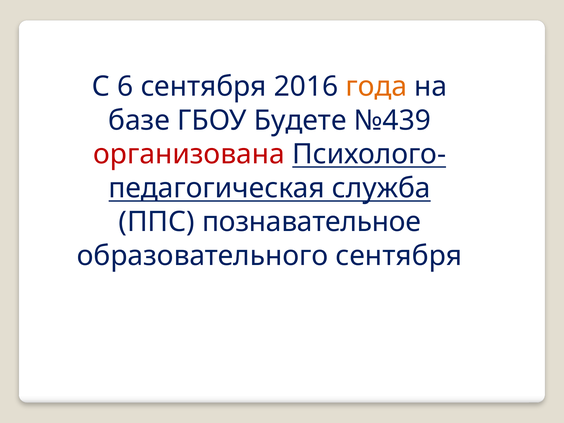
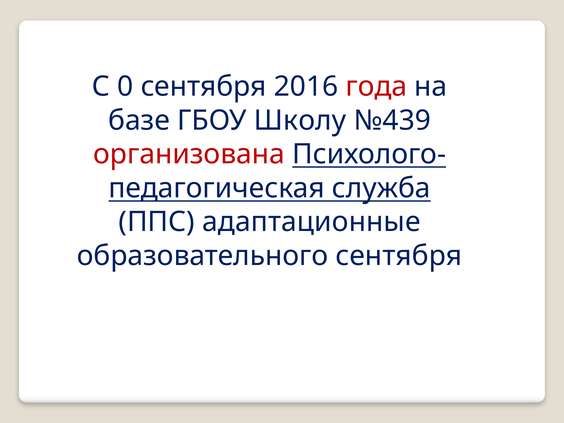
6: 6 -> 0
года colour: orange -> red
Будете: Будете -> Школу
познавательное: познавательное -> адаптационные
